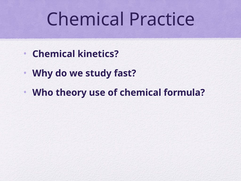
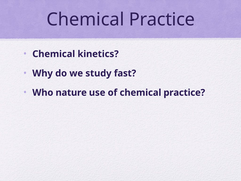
theory: theory -> nature
of chemical formula: formula -> practice
